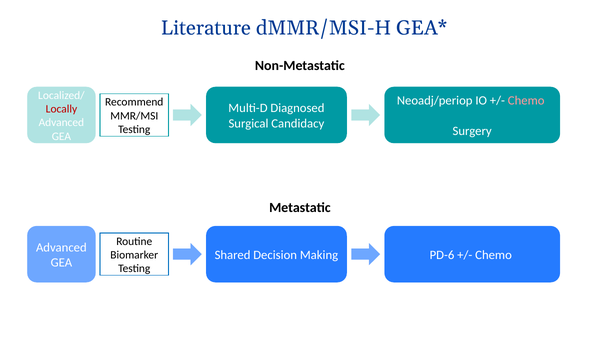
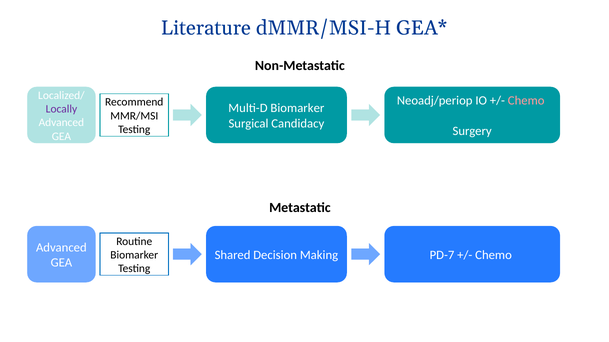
Multi-D Diagnosed: Diagnosed -> Biomarker
Locally colour: red -> purple
PD-6: PD-6 -> PD-7
